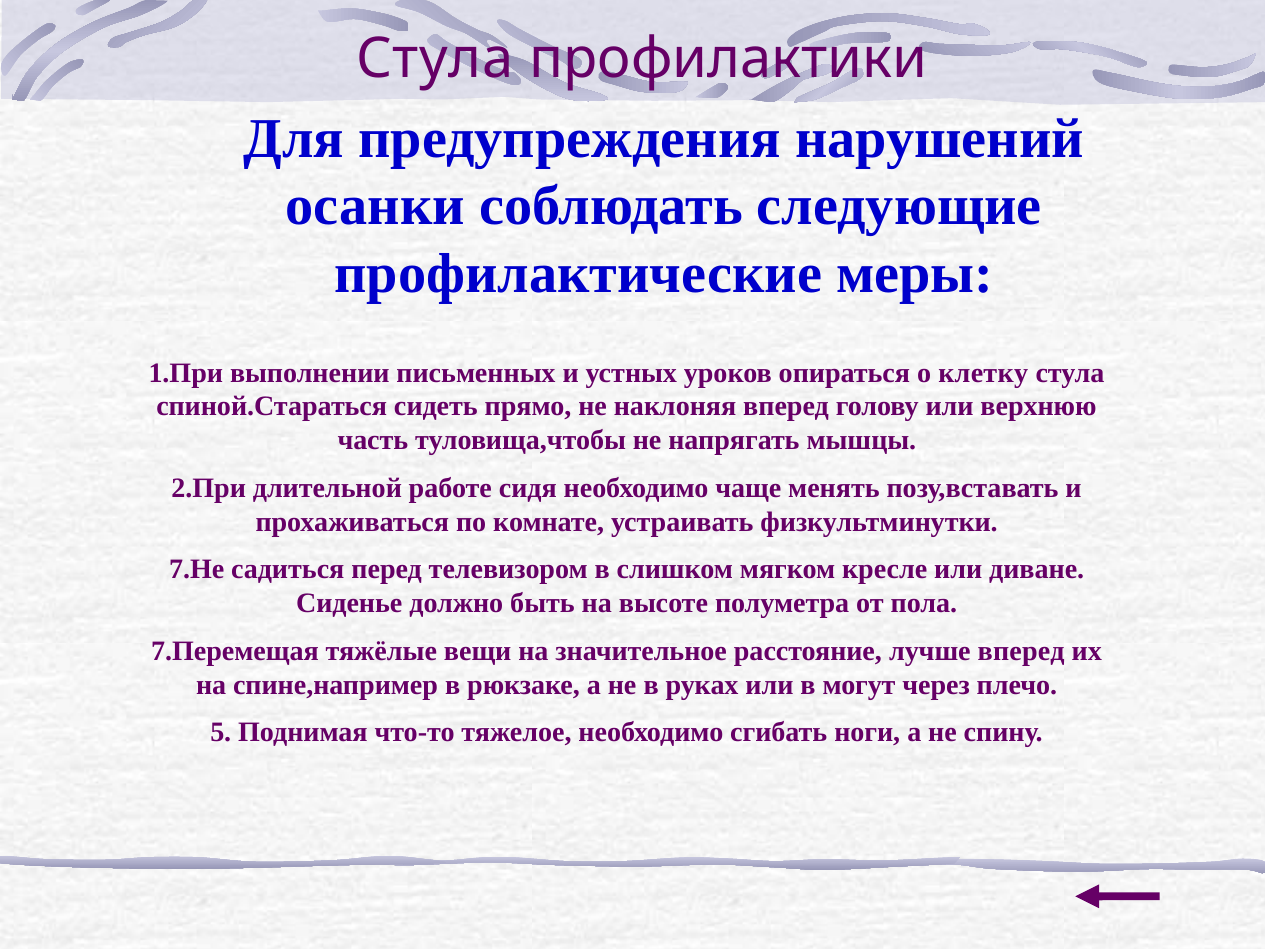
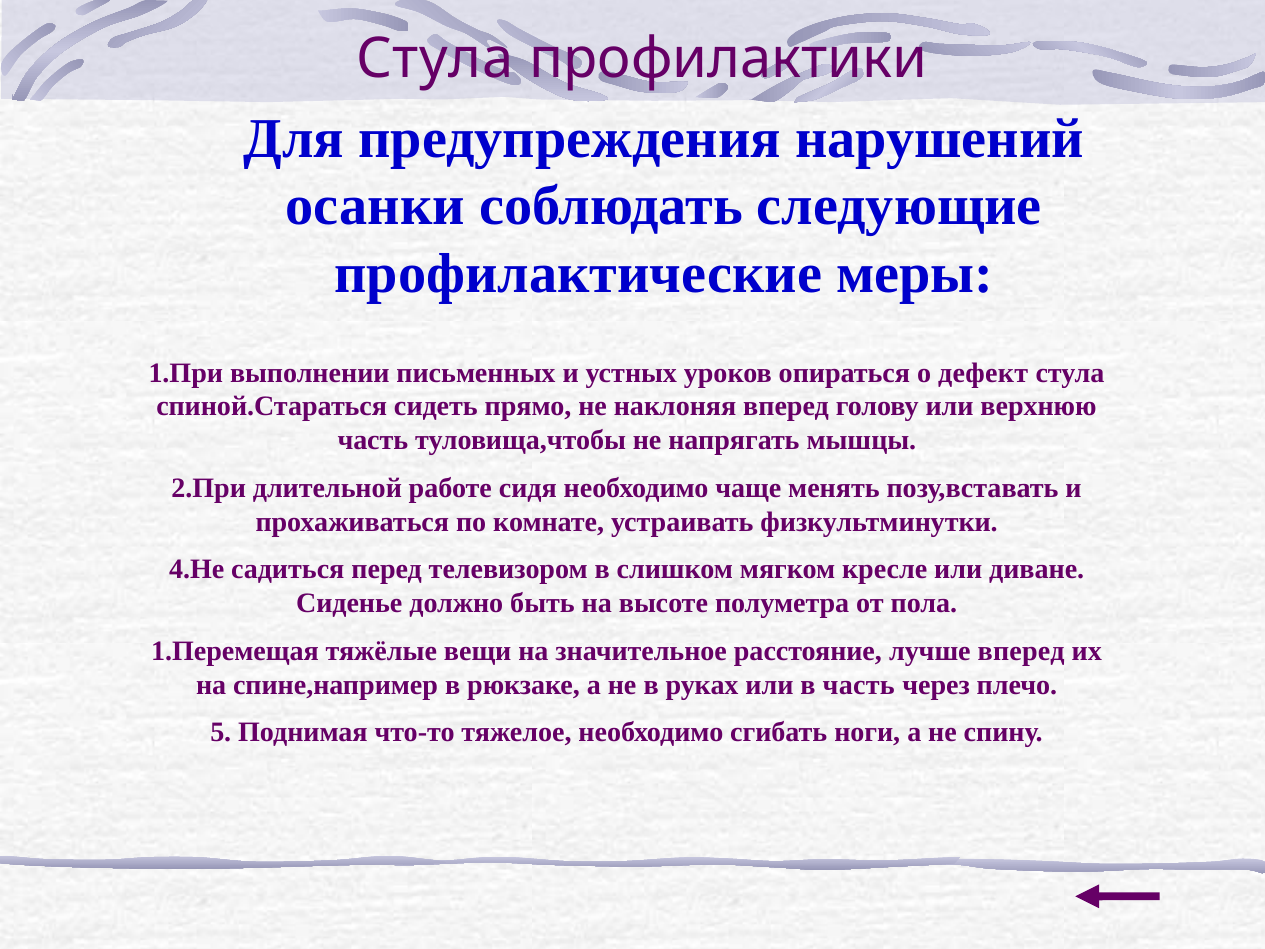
клетку: клетку -> дефект
7.Не: 7.Не -> 4.Не
7.Перемещая: 7.Перемещая -> 1.Перемещая
в могут: могут -> часть
